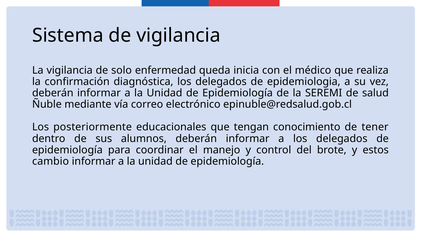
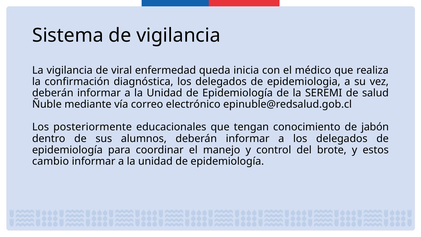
solo: solo -> viral
tener: tener -> jabón
